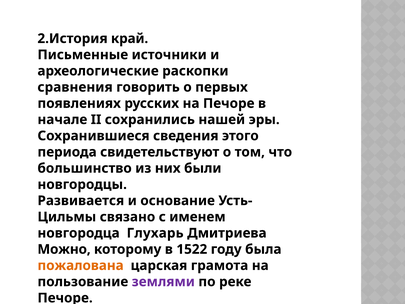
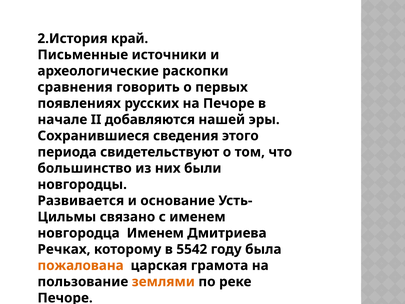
сохранились: сохранились -> добавляются
новгородца Глухарь: Глухарь -> Именем
Можно: Можно -> Речках
1522: 1522 -> 5542
землями colour: purple -> orange
